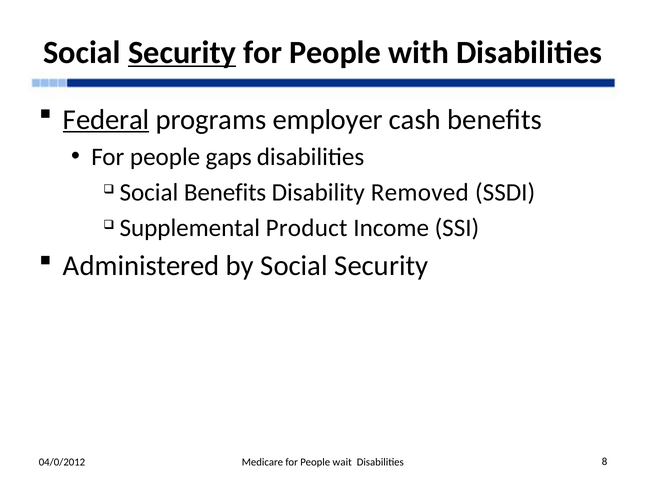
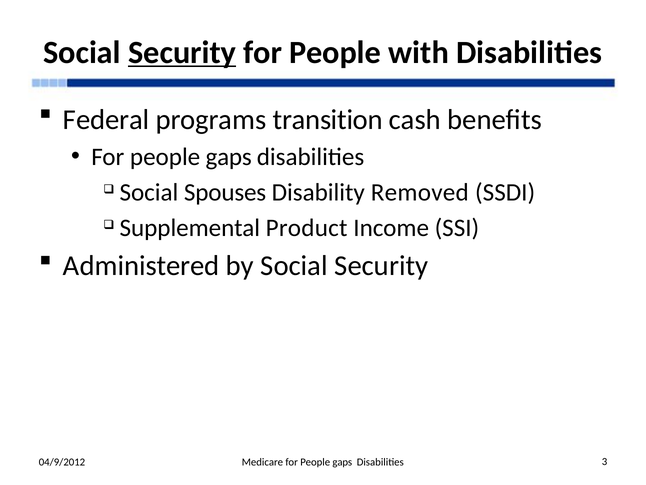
Federal underline: present -> none
employer: employer -> transition
Social Benefits: Benefits -> Spouses
04/0/2012: 04/0/2012 -> 04/9/2012
Medicare for People wait: wait -> gaps
8: 8 -> 3
